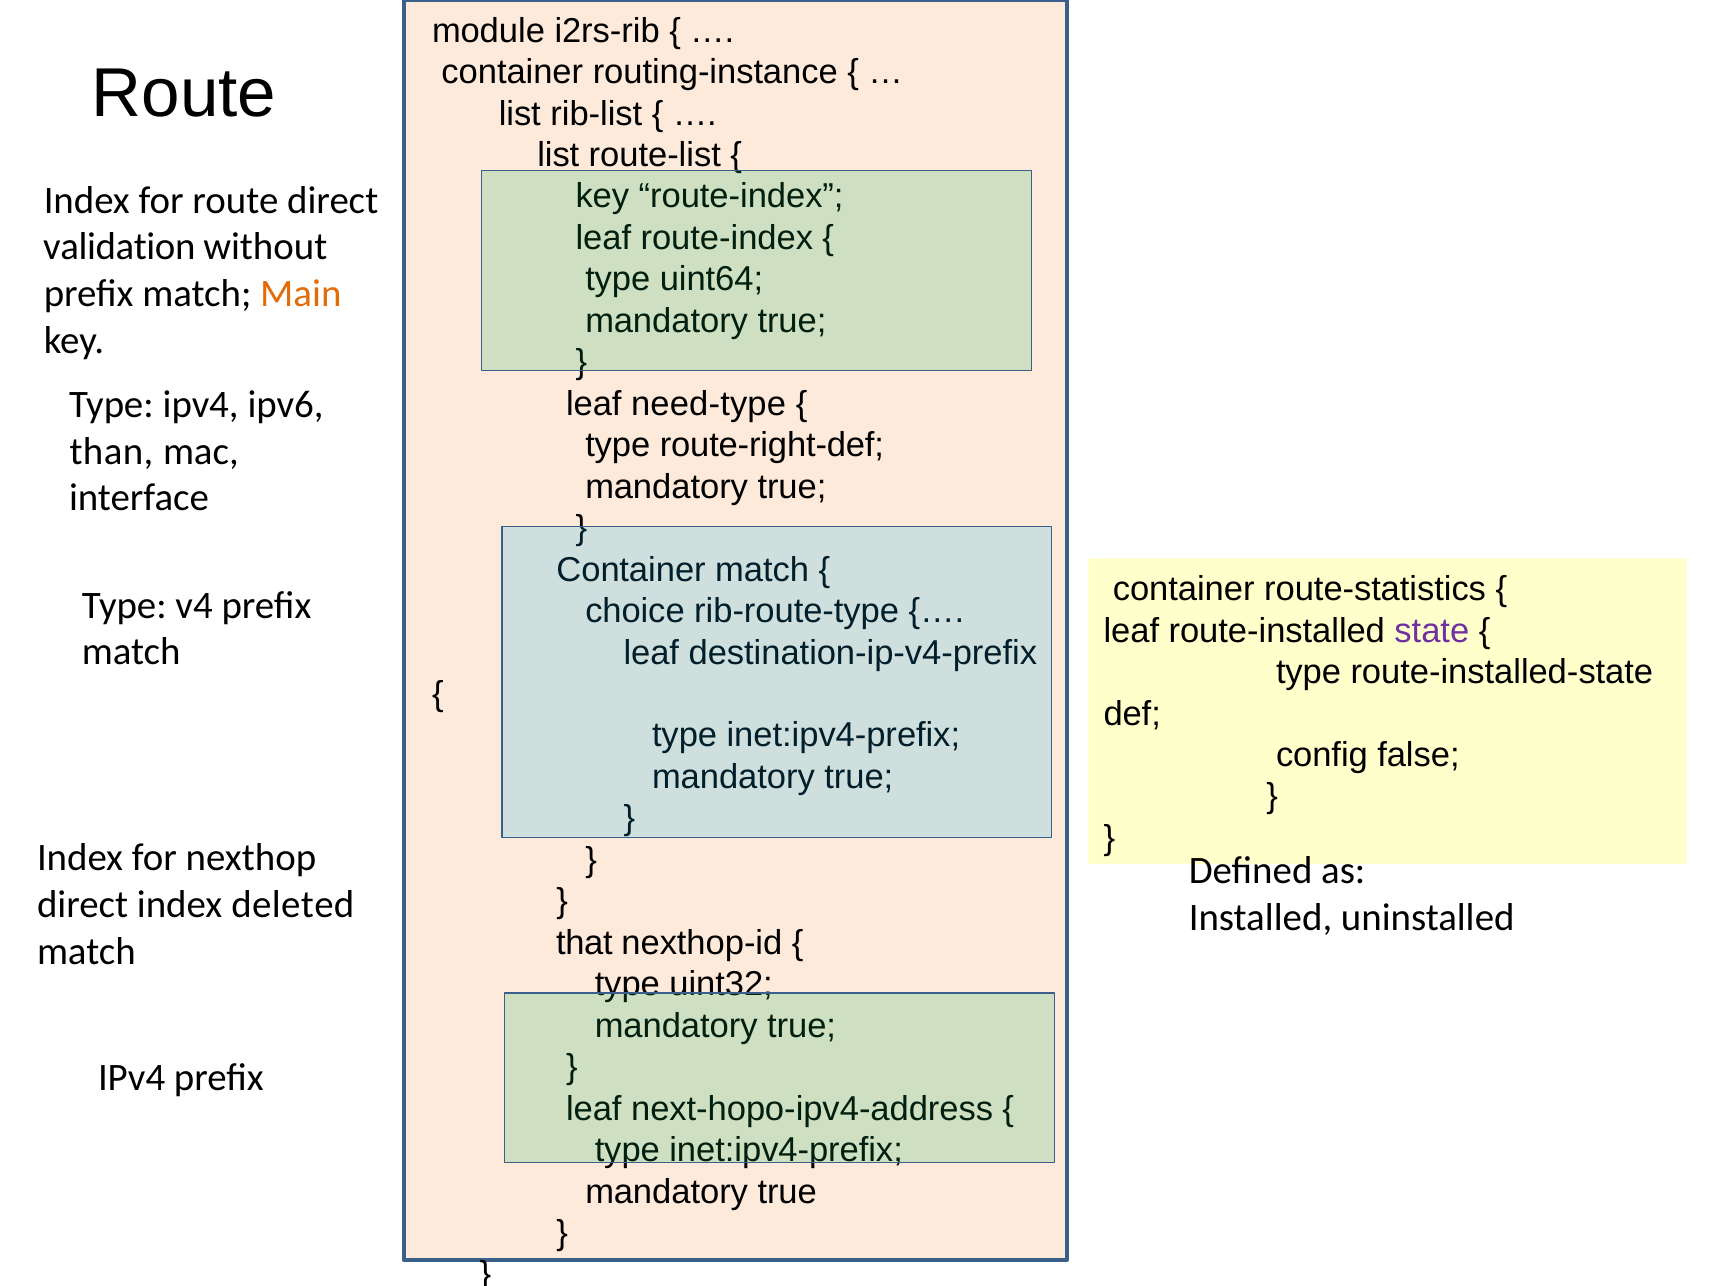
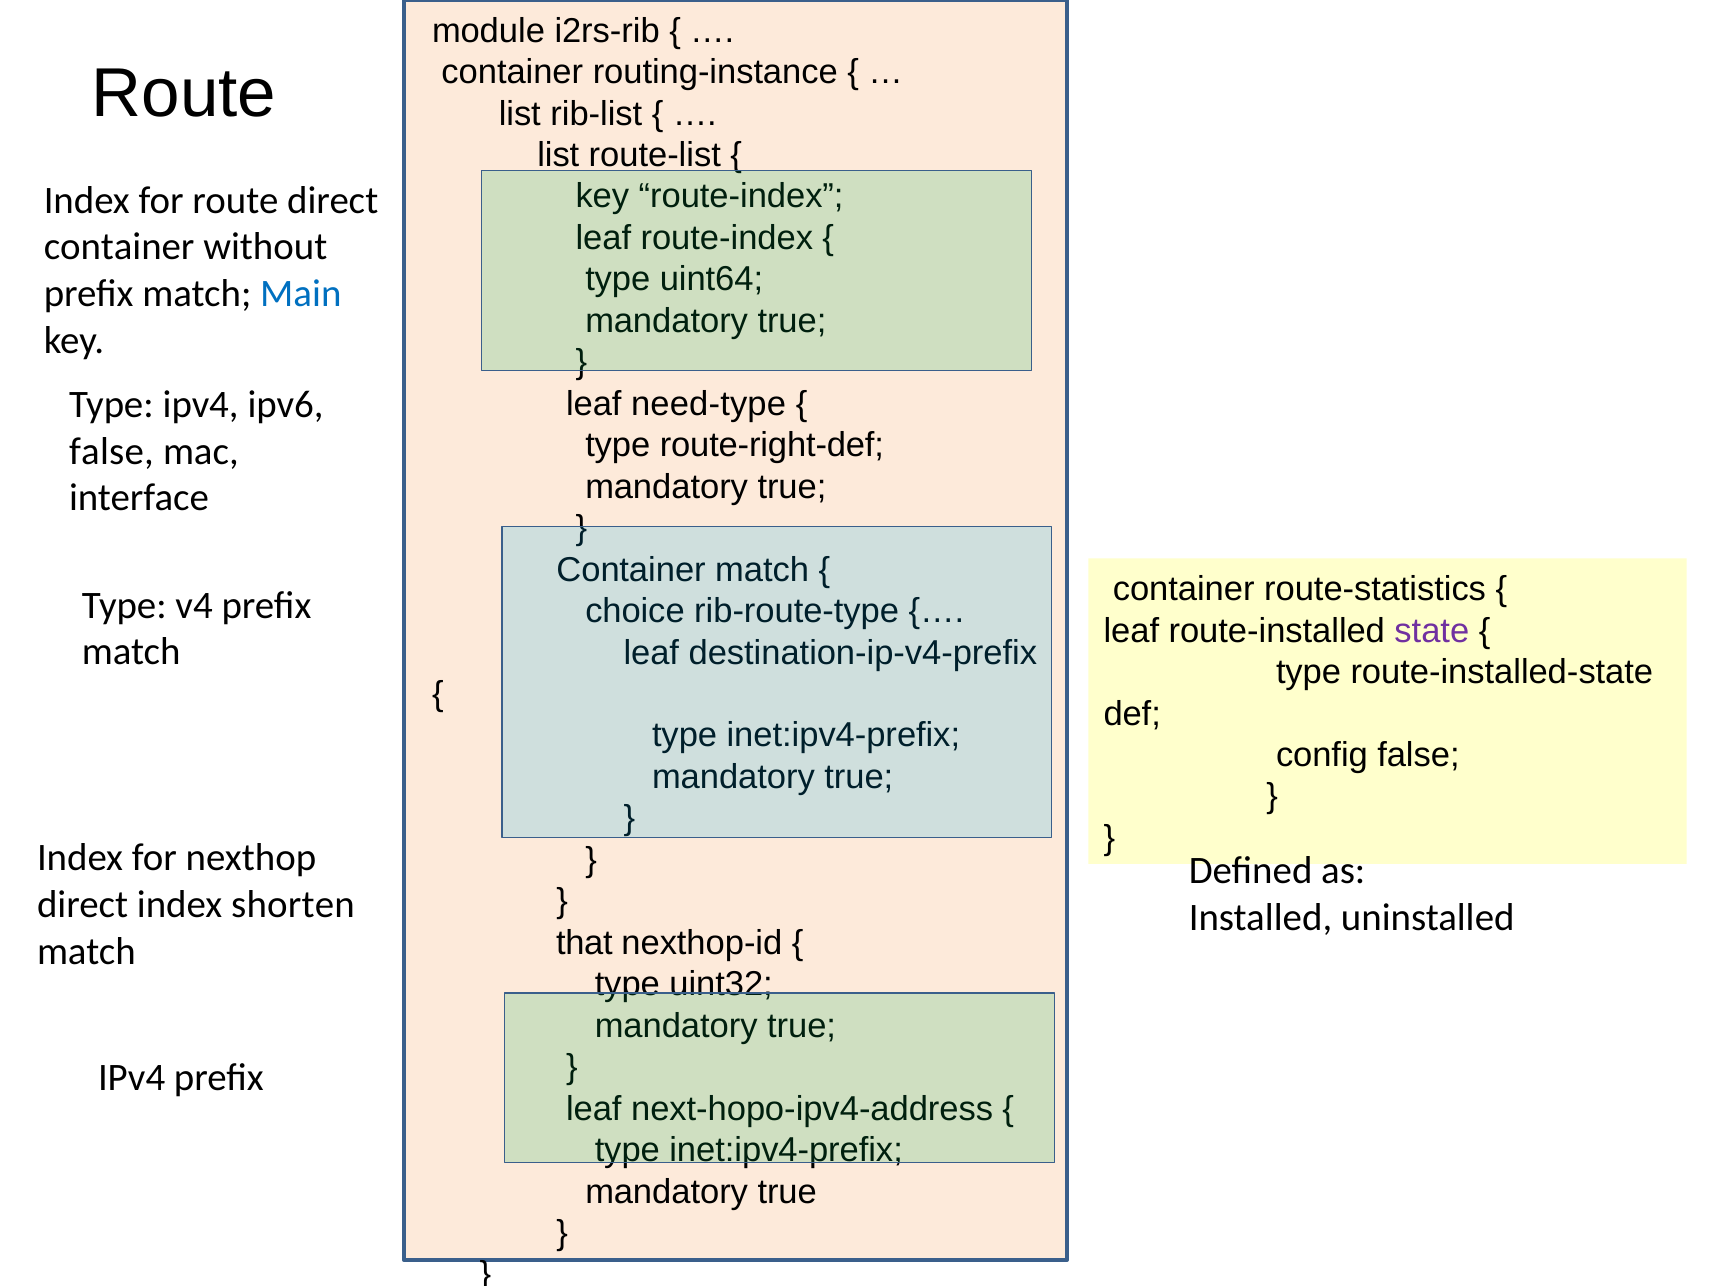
validation at (119, 247): validation -> container
Main colour: orange -> blue
than at (111, 452): than -> false
deleted: deleted -> shorten
